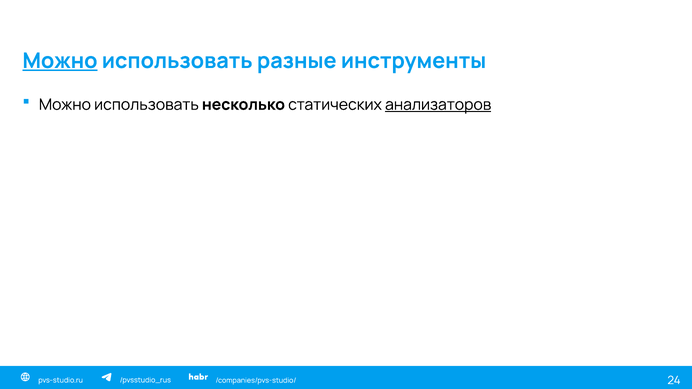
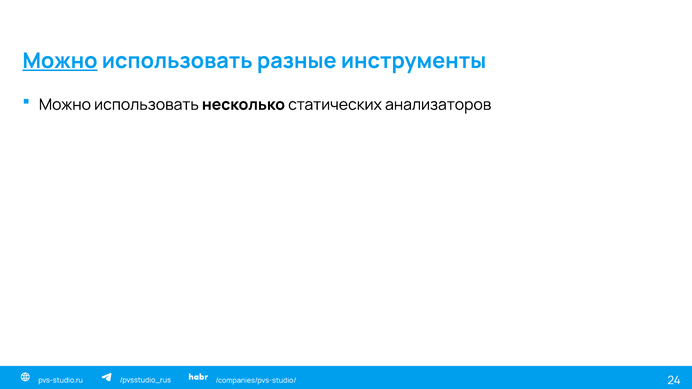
анализаторов underline: present -> none
